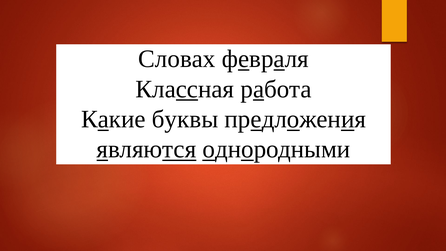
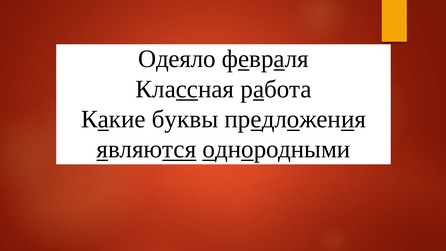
Словах: Словах -> Одеяло
